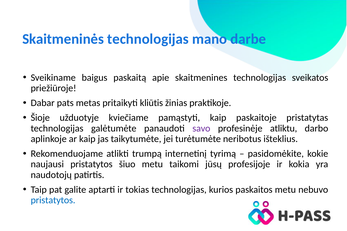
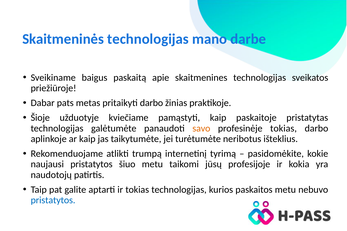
pritaikyti kliūtis: kliūtis -> darbo
savo colour: purple -> orange
profesinėje atliktu: atliktu -> tokias
